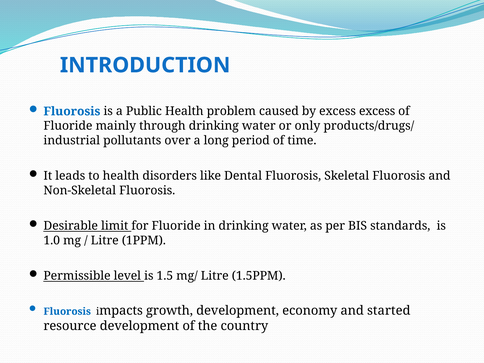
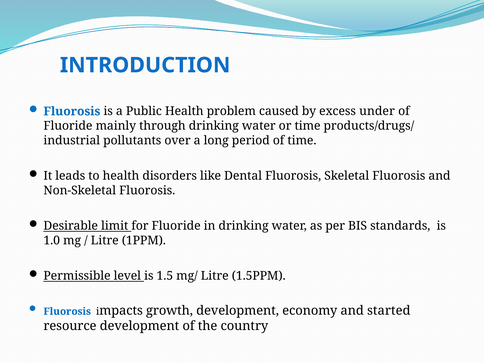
excess excess: excess -> under
or only: only -> time
